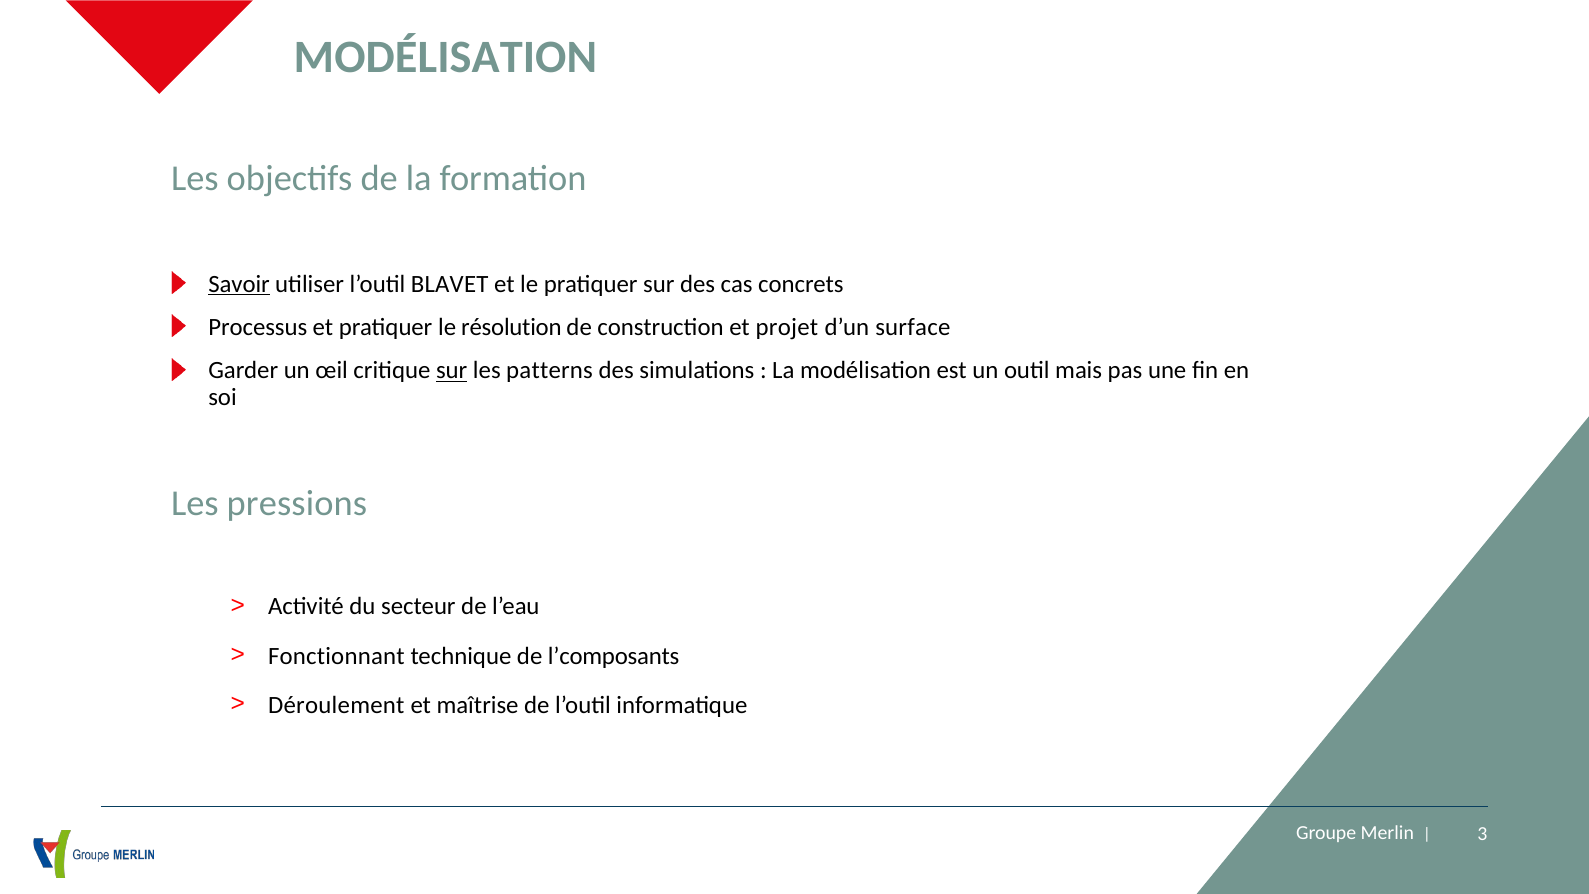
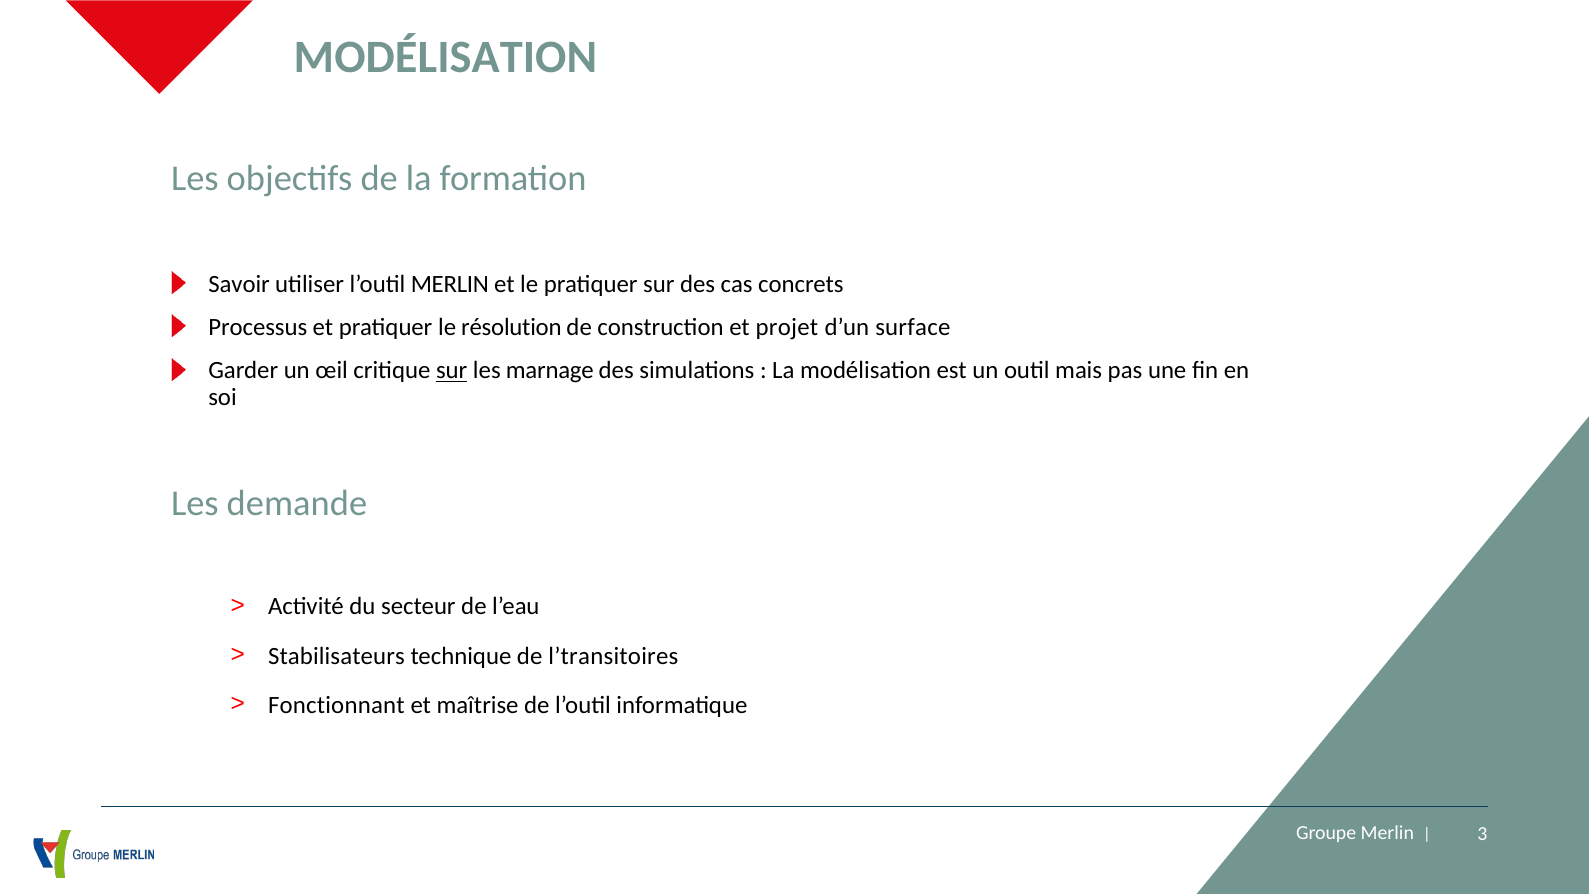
Savoir underline: present -> none
l’outil BLAVET: BLAVET -> MERLIN
patterns: patterns -> marnage
pressions: pressions -> demande
Fonctionnant: Fonctionnant -> Stabilisateurs
l’composants: l’composants -> l’transitoires
Déroulement: Déroulement -> Fonctionnant
